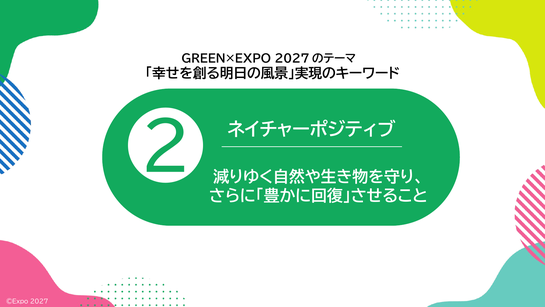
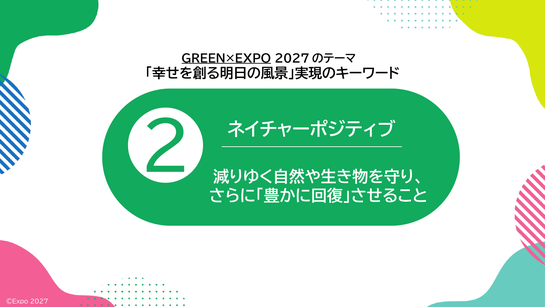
GREEN×EXPO underline: none -> present
